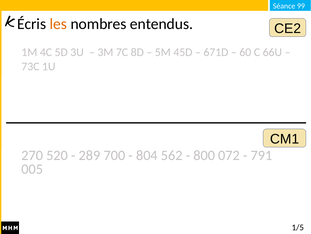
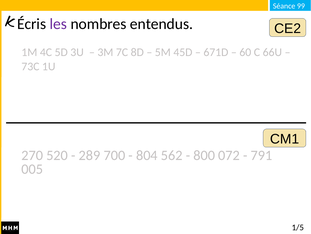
les colour: orange -> purple
